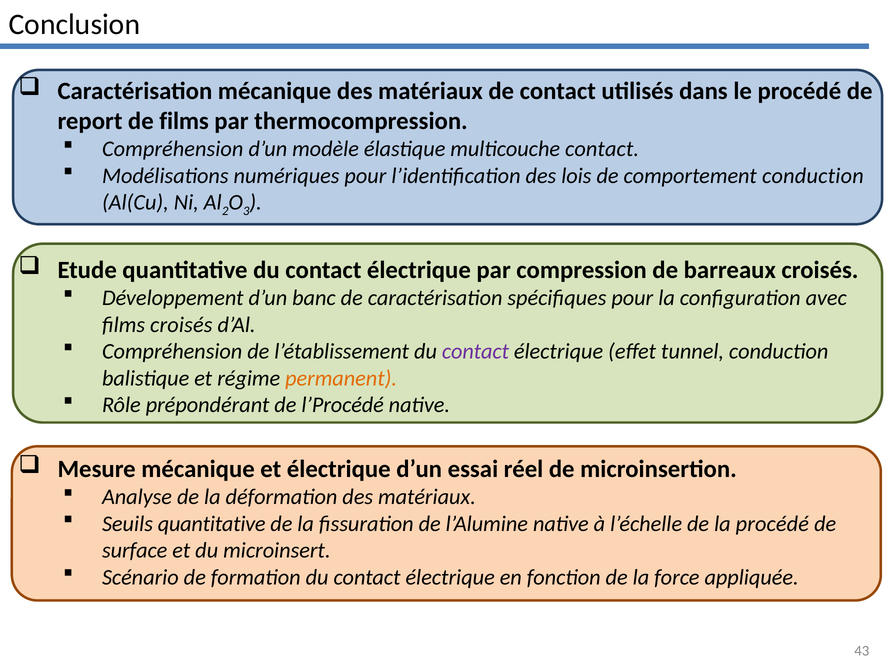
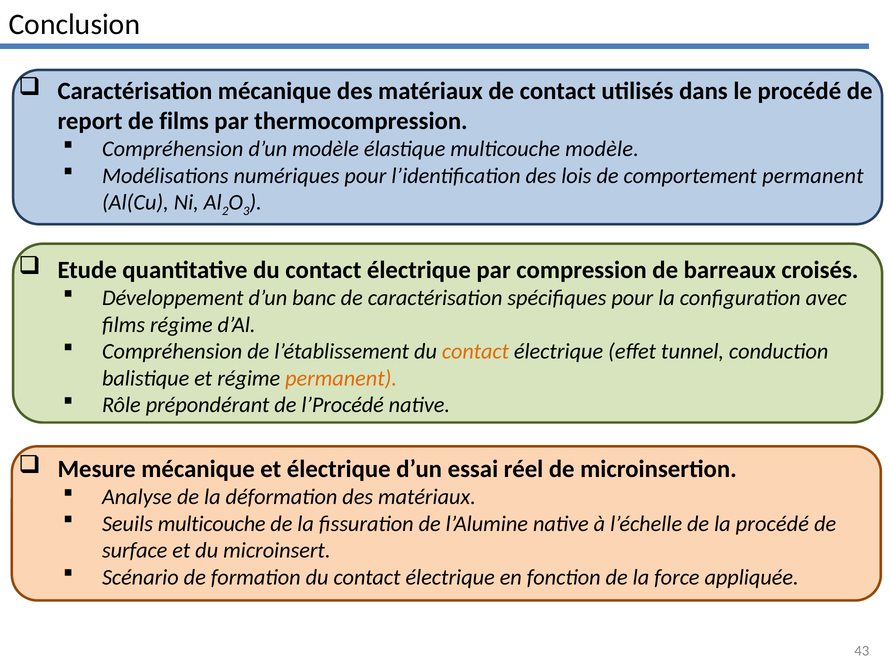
multicouche contact: contact -> modèle
comportement conduction: conduction -> permanent
films croisés: croisés -> régime
contact at (475, 351) colour: purple -> orange
Seuils quantitative: quantitative -> multicouche
